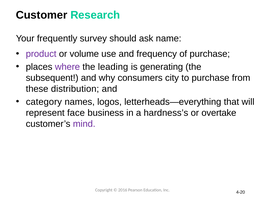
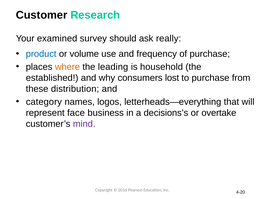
frequently: frequently -> examined
name: name -> really
product colour: purple -> blue
where colour: purple -> orange
generating: generating -> household
subsequent: subsequent -> established
city: city -> lost
hardness’s: hardness’s -> decisions’s
